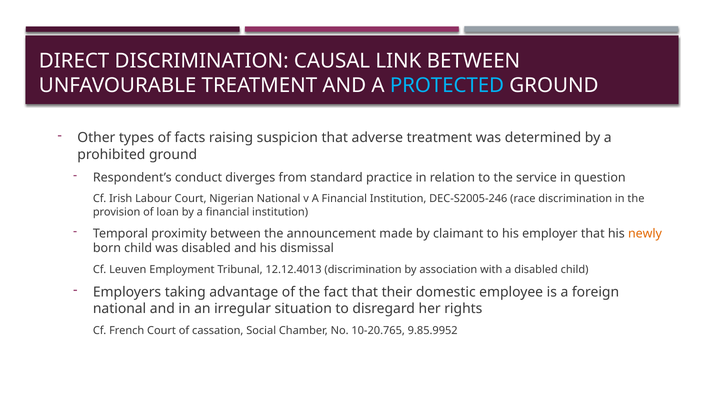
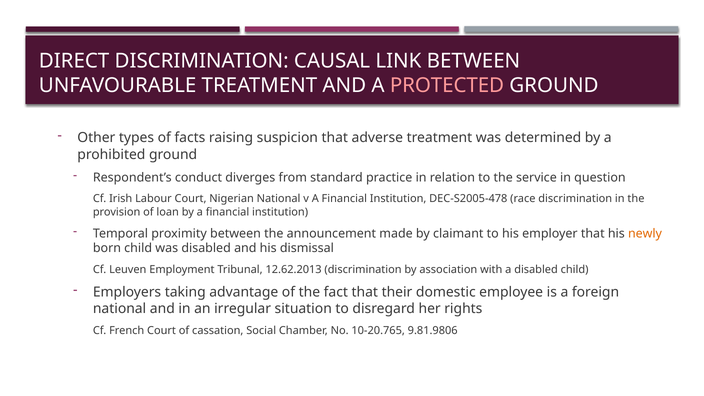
PROTECTED colour: light blue -> pink
DEC-S2005-246: DEC-S2005-246 -> DEC-S2005-478
12.12.4013: 12.12.4013 -> 12.62.2013
9.85.9952: 9.85.9952 -> 9.81.9806
